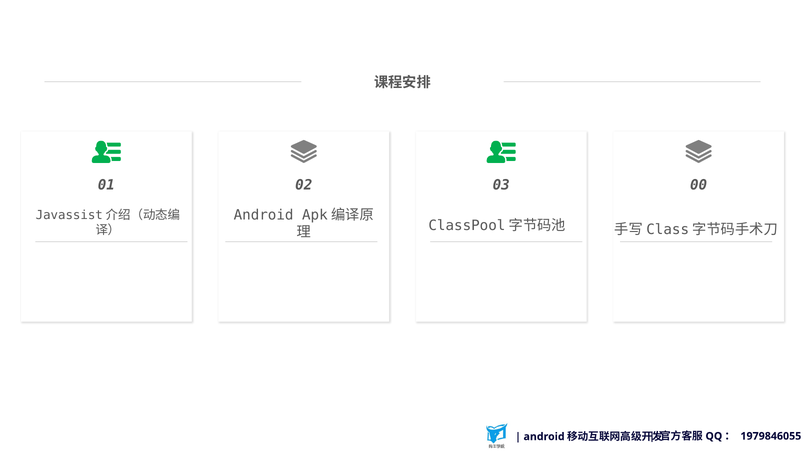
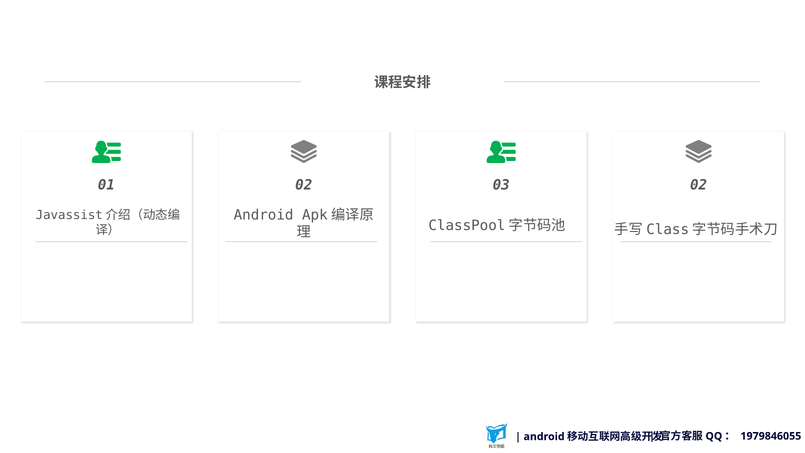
03 00: 00 -> 02
